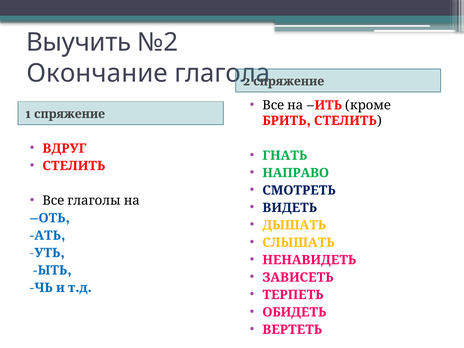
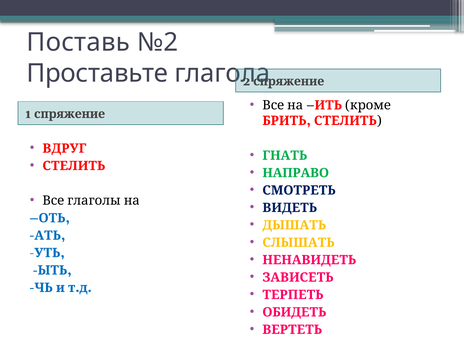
Выучить: Выучить -> Поставь
Окончание: Окончание -> Проставьте
